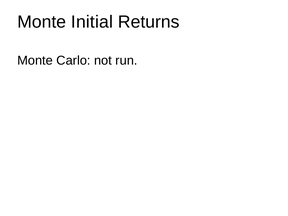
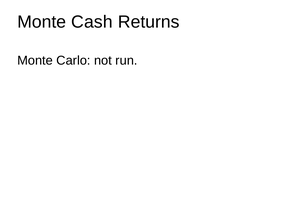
Initial: Initial -> Cash
